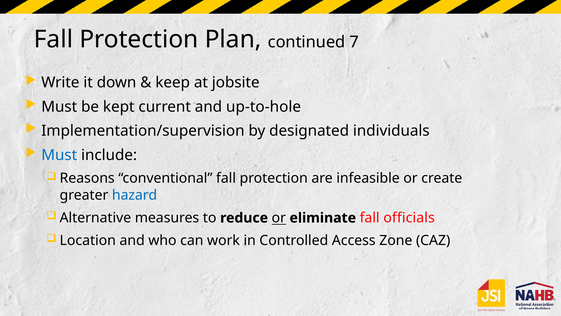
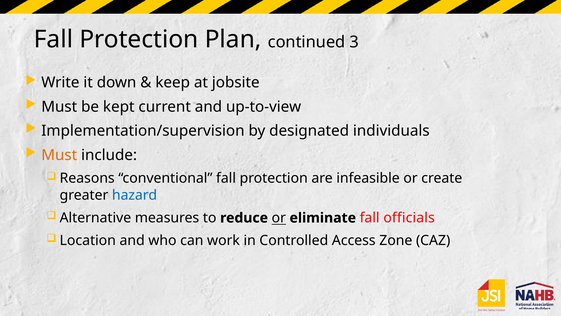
7: 7 -> 3
up-to-hole: up-to-hole -> up-to-view
Must at (59, 155) colour: blue -> orange
